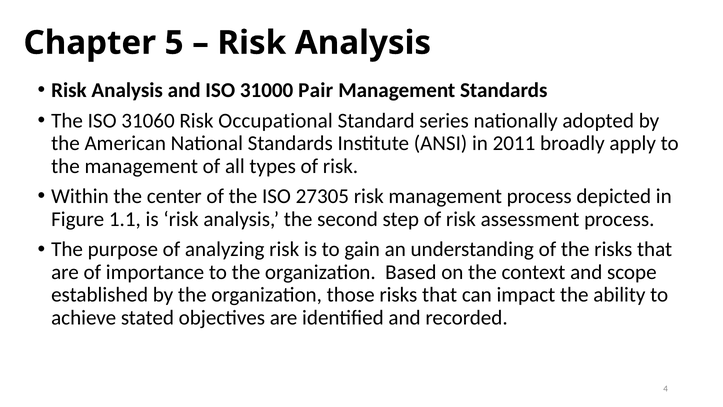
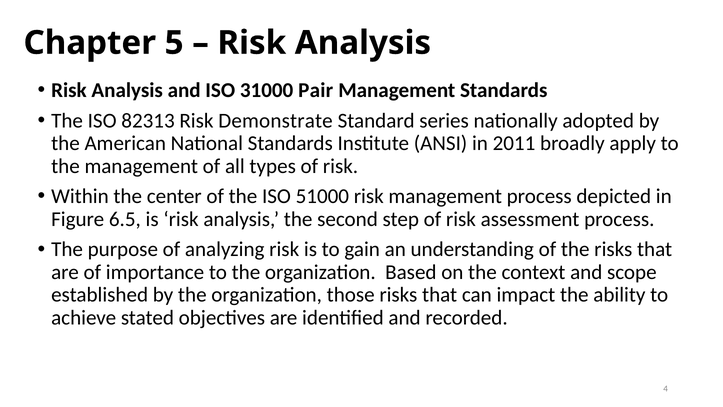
31060: 31060 -> 82313
Occupational: Occupational -> Demonstrate
27305: 27305 -> 51000
1.1: 1.1 -> 6.5
